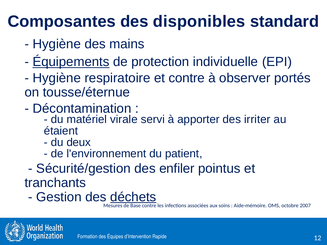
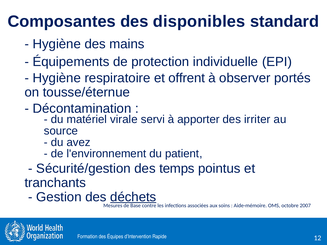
Équipements underline: present -> none
et contre: contre -> offrent
étaient: étaient -> source
deux: deux -> avez
enfiler: enfiler -> temps
